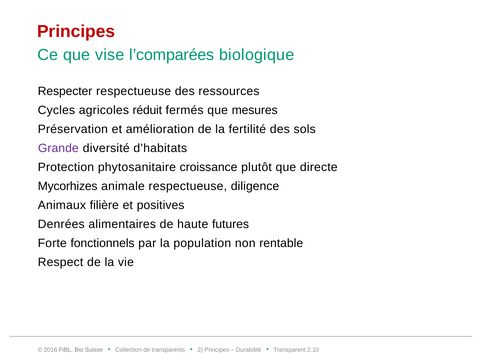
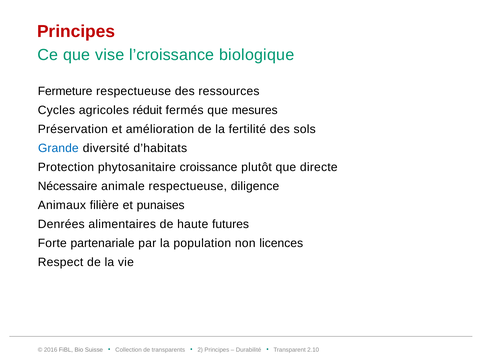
l’comparées: l’comparées -> l’croissance
Respecter: Respecter -> Fermeture
Grande colour: purple -> blue
Mycorhizes: Mycorhizes -> Nécessaire
positives: positives -> punaises
fonctionnels: fonctionnels -> partenariale
rentable: rentable -> licences
